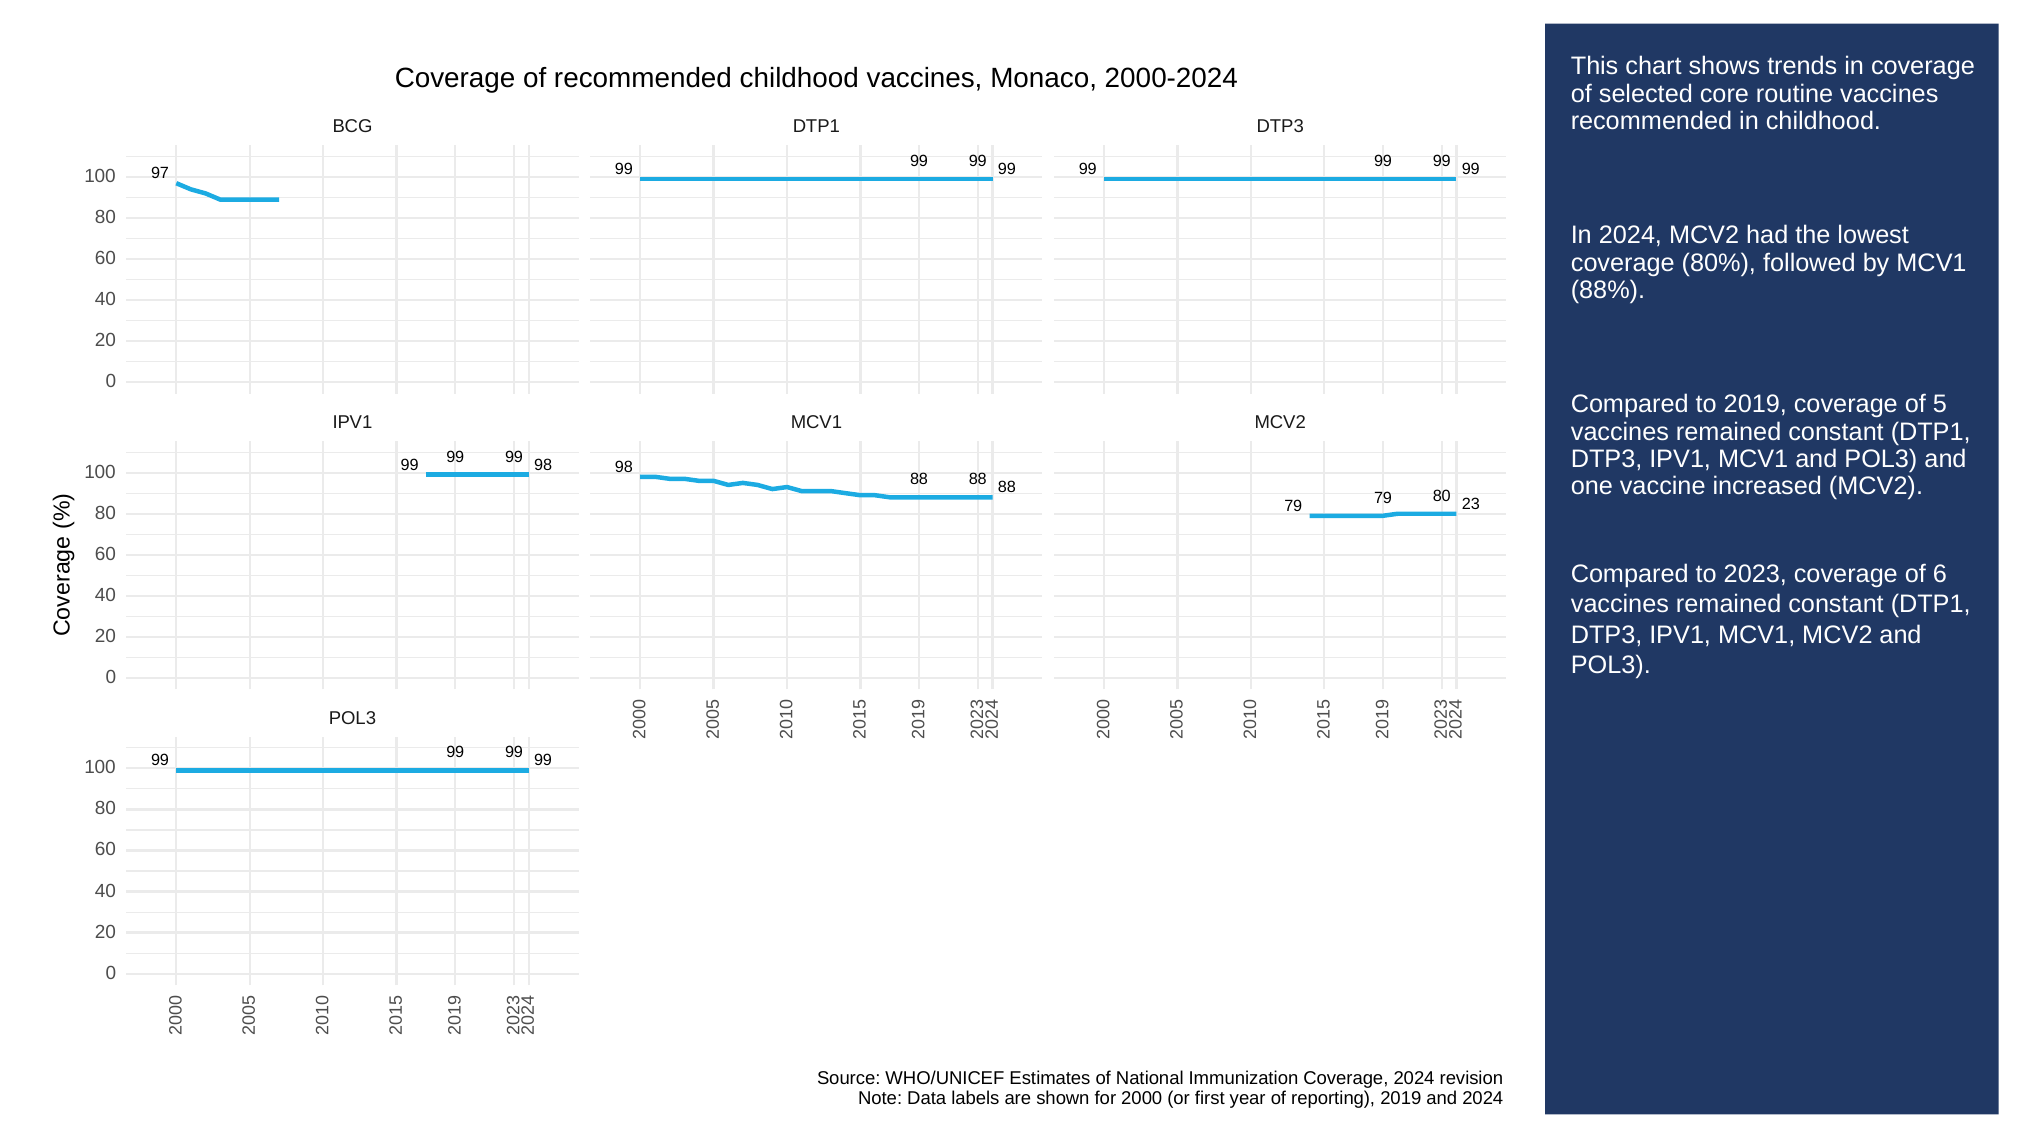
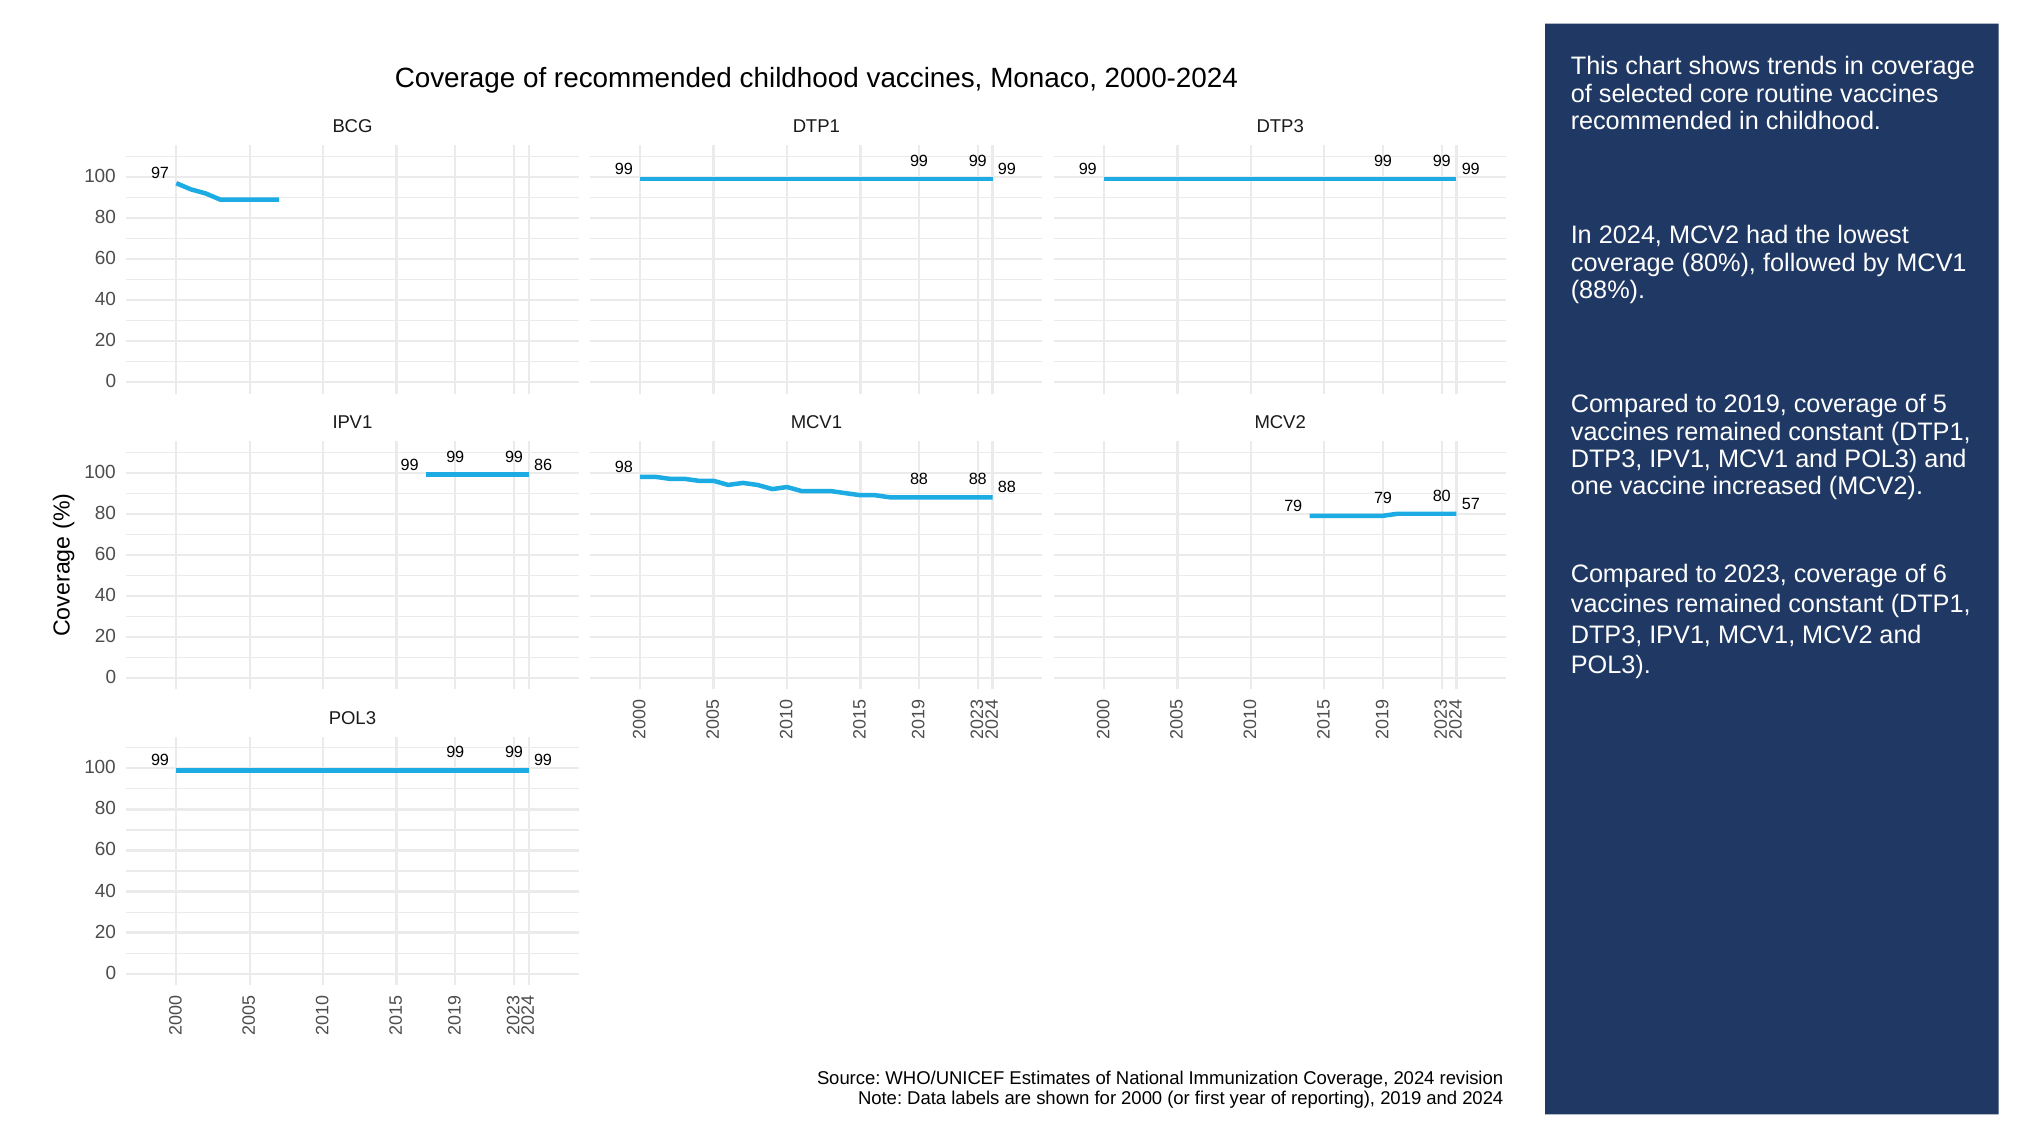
98 at (543, 465): 98 -> 86
23: 23 -> 57
